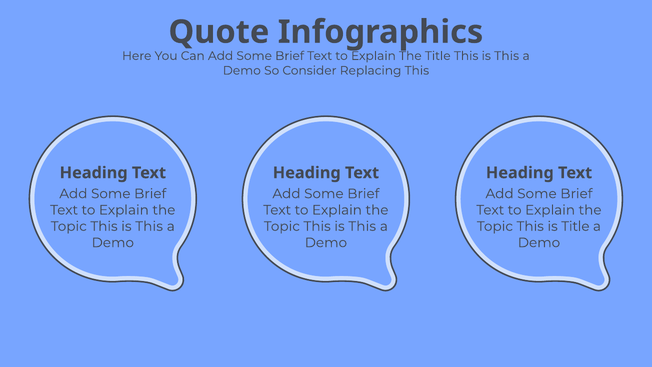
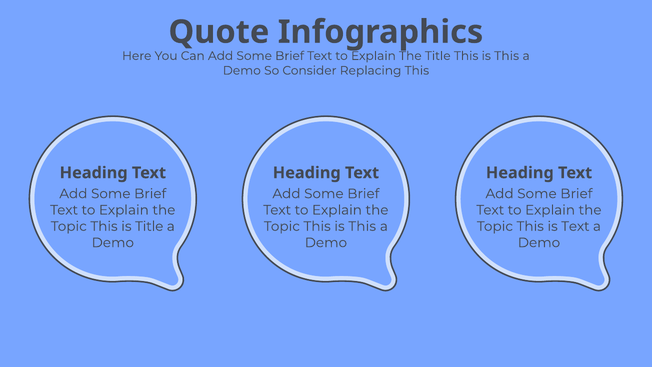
This at (149, 226): This -> Title
is Title: Title -> Text
